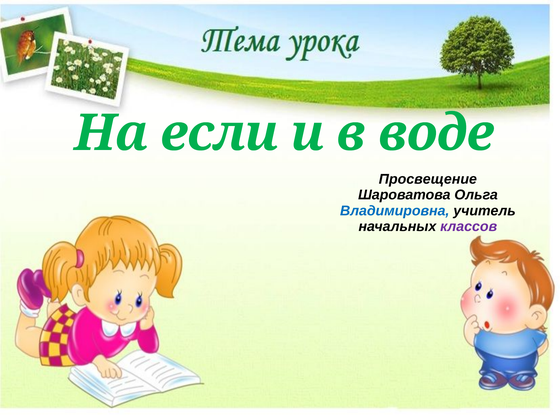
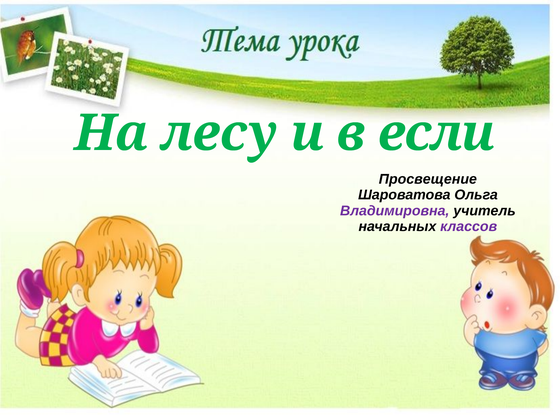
если: если -> лесу
воде: воде -> если
Владимировна colour: blue -> purple
